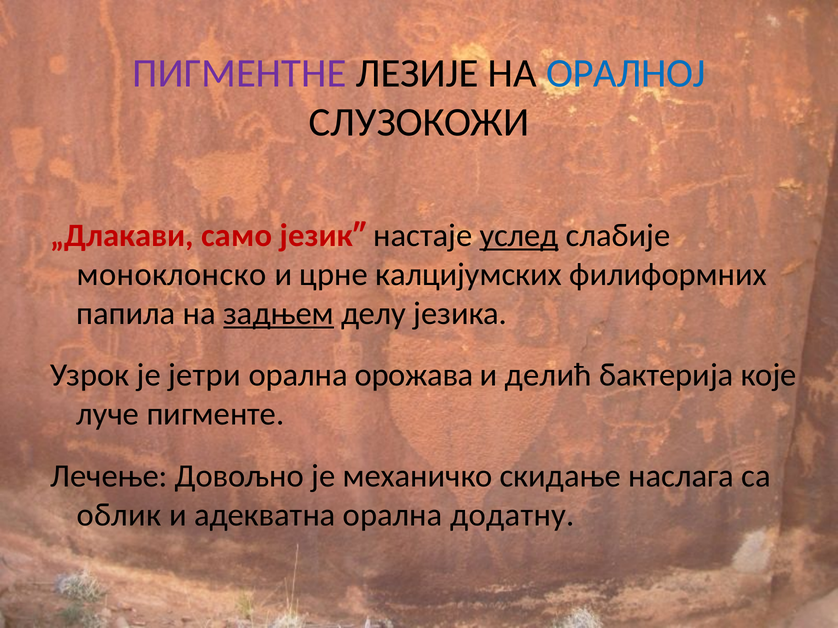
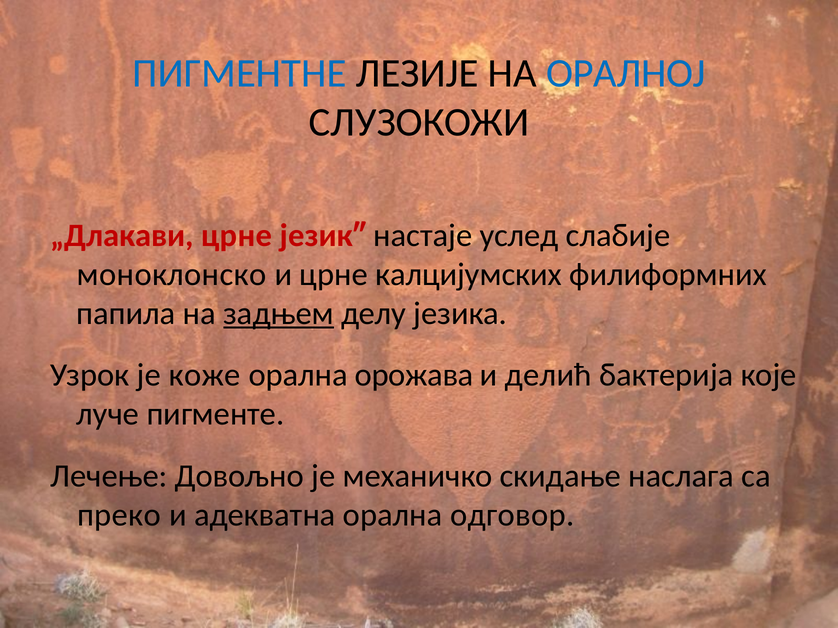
ПИГМЕНТНЕ colour: purple -> blue
„Длакави само: само -> црне
услед underline: present -> none
јетри: јетри -> коже
облик: облик -> преко
додатну: додатну -> одговор
